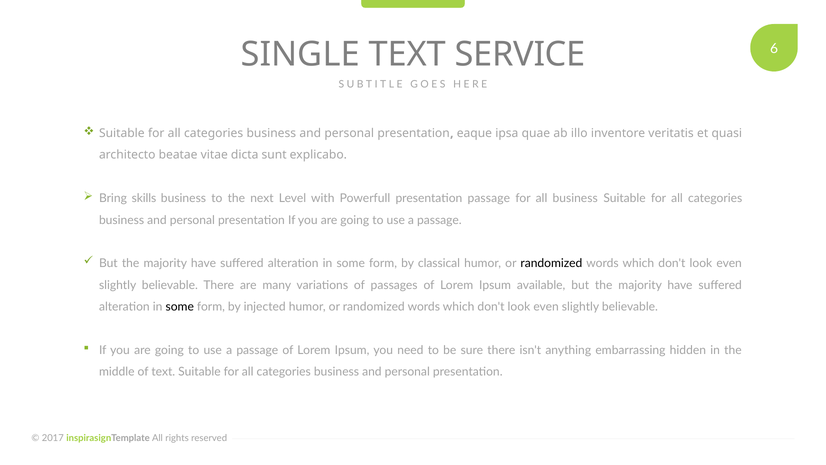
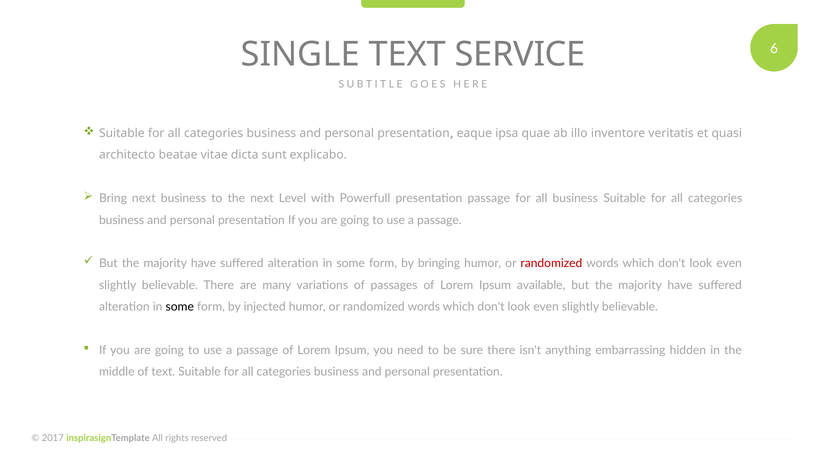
Bring skills: skills -> next
classical: classical -> bringing
randomized at (551, 263) colour: black -> red
